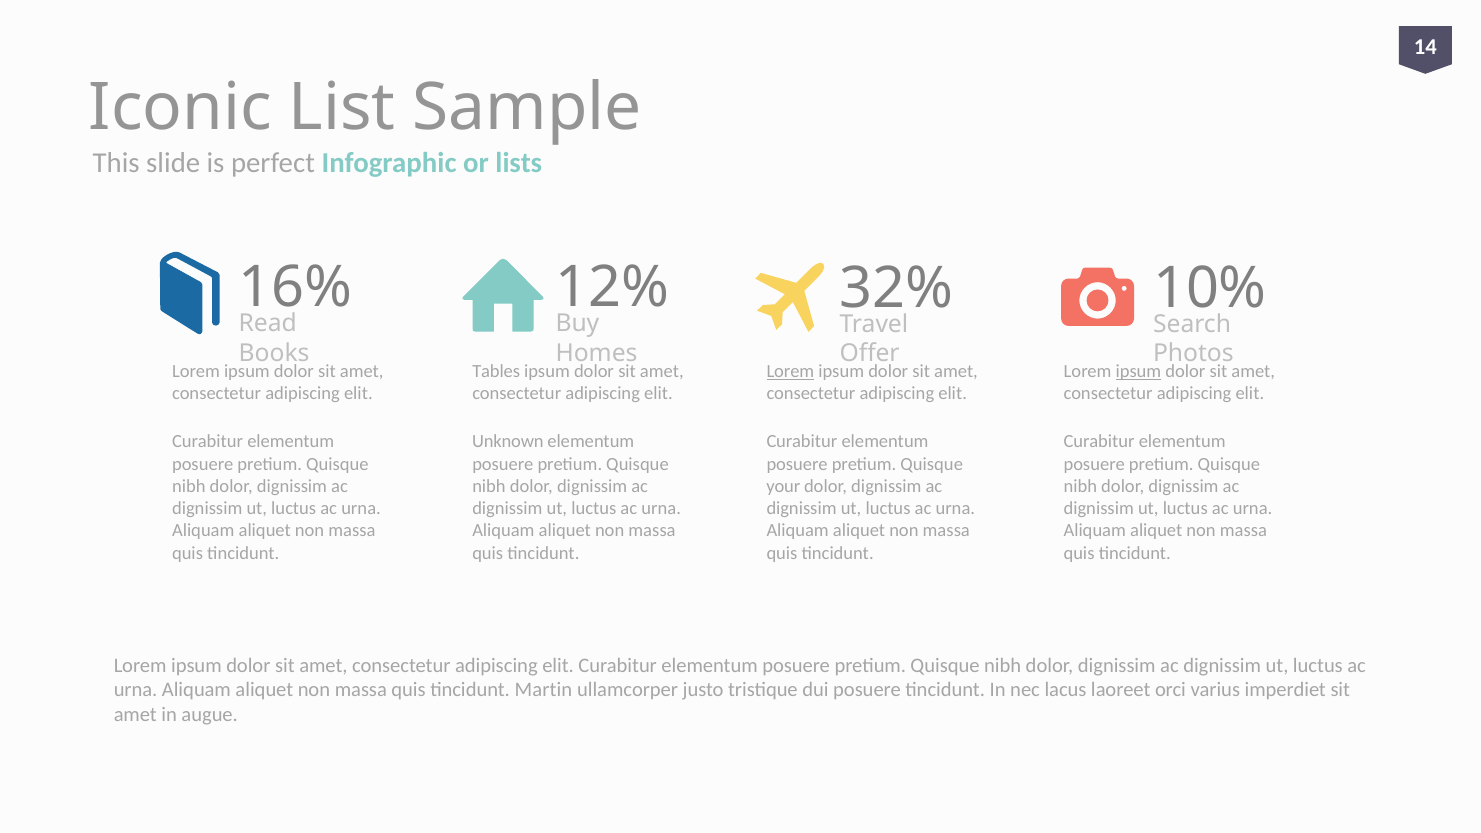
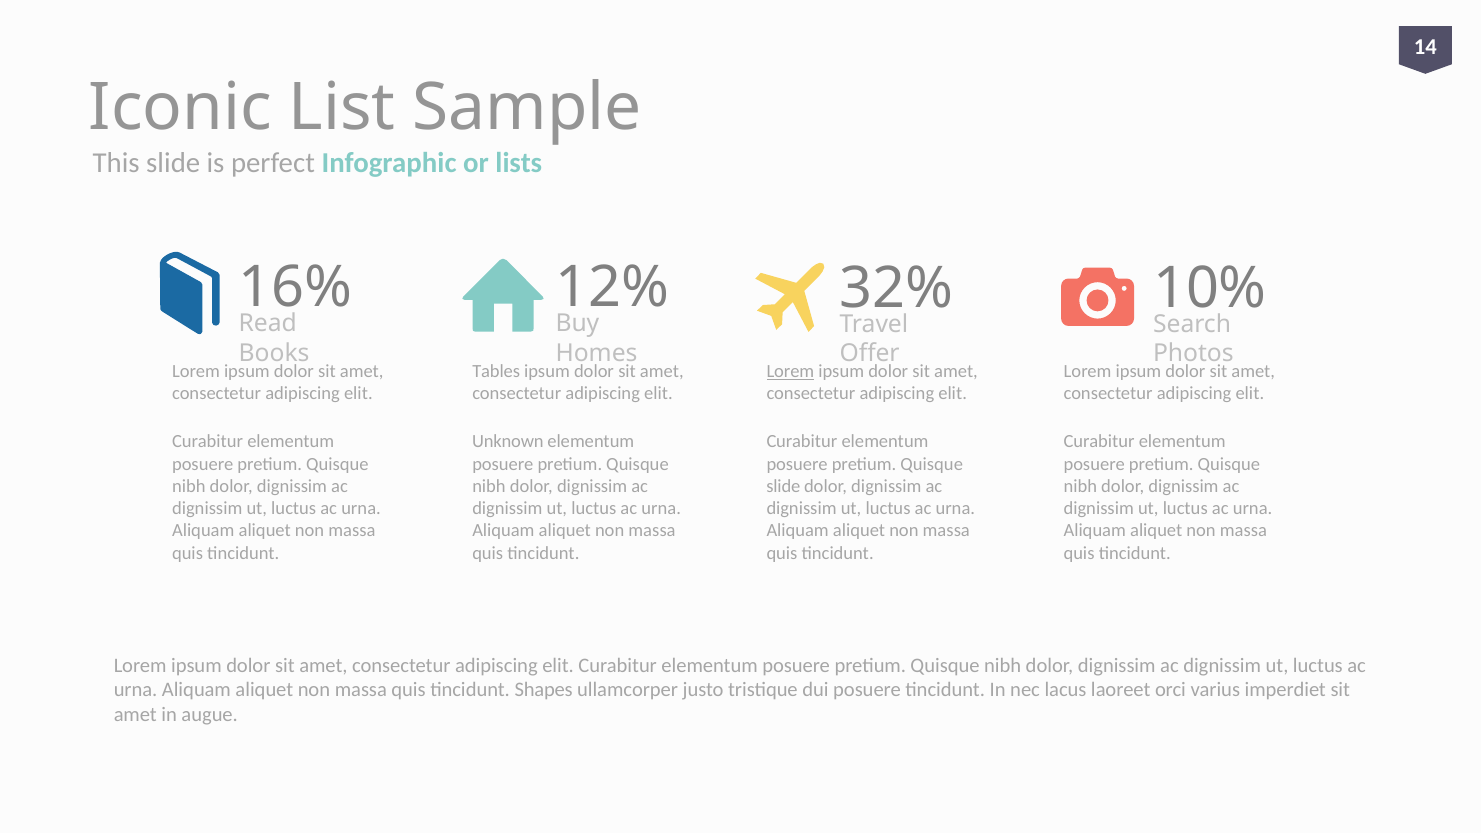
ipsum at (1138, 371) underline: present -> none
your at (783, 486): your -> slide
Martin: Martin -> Shapes
